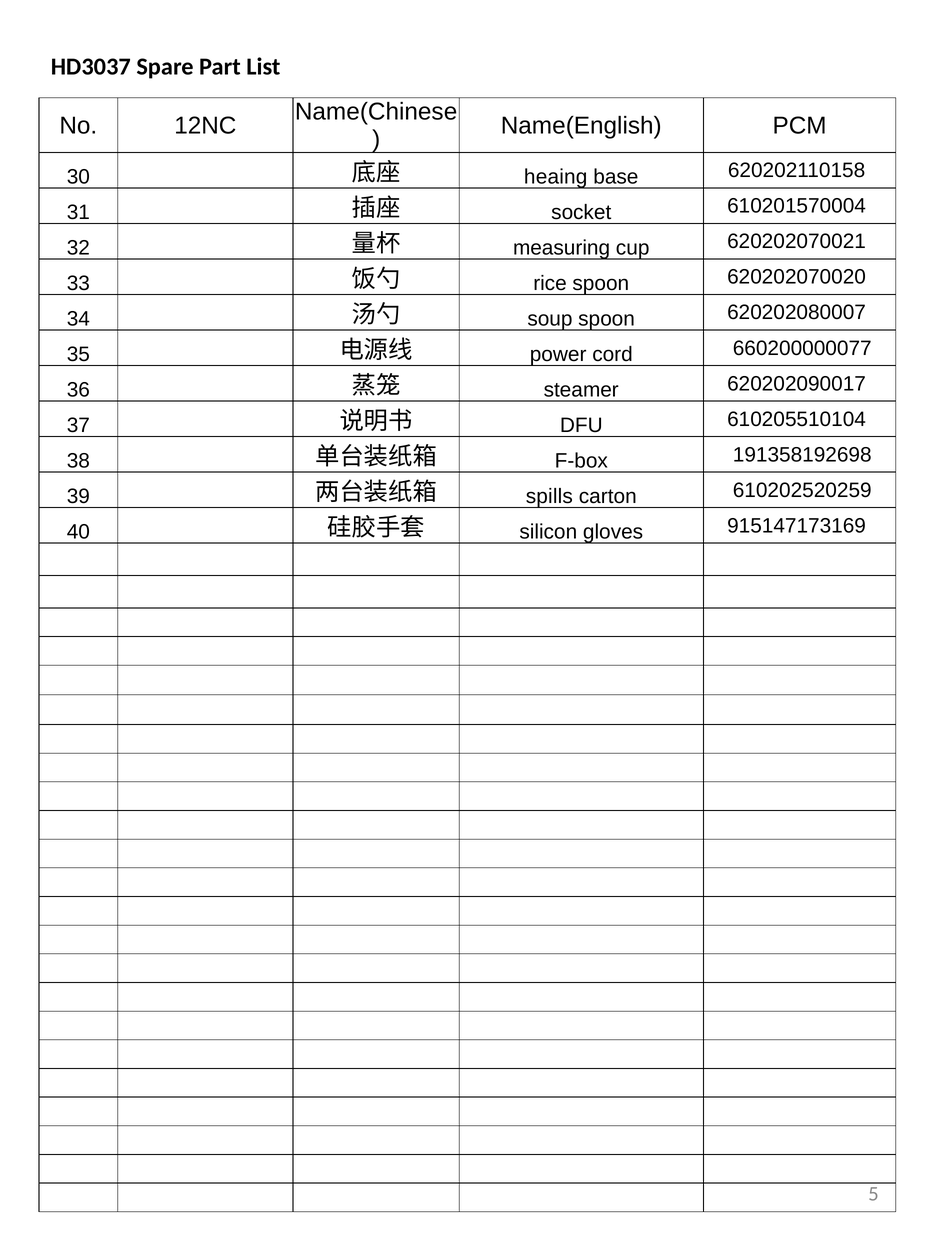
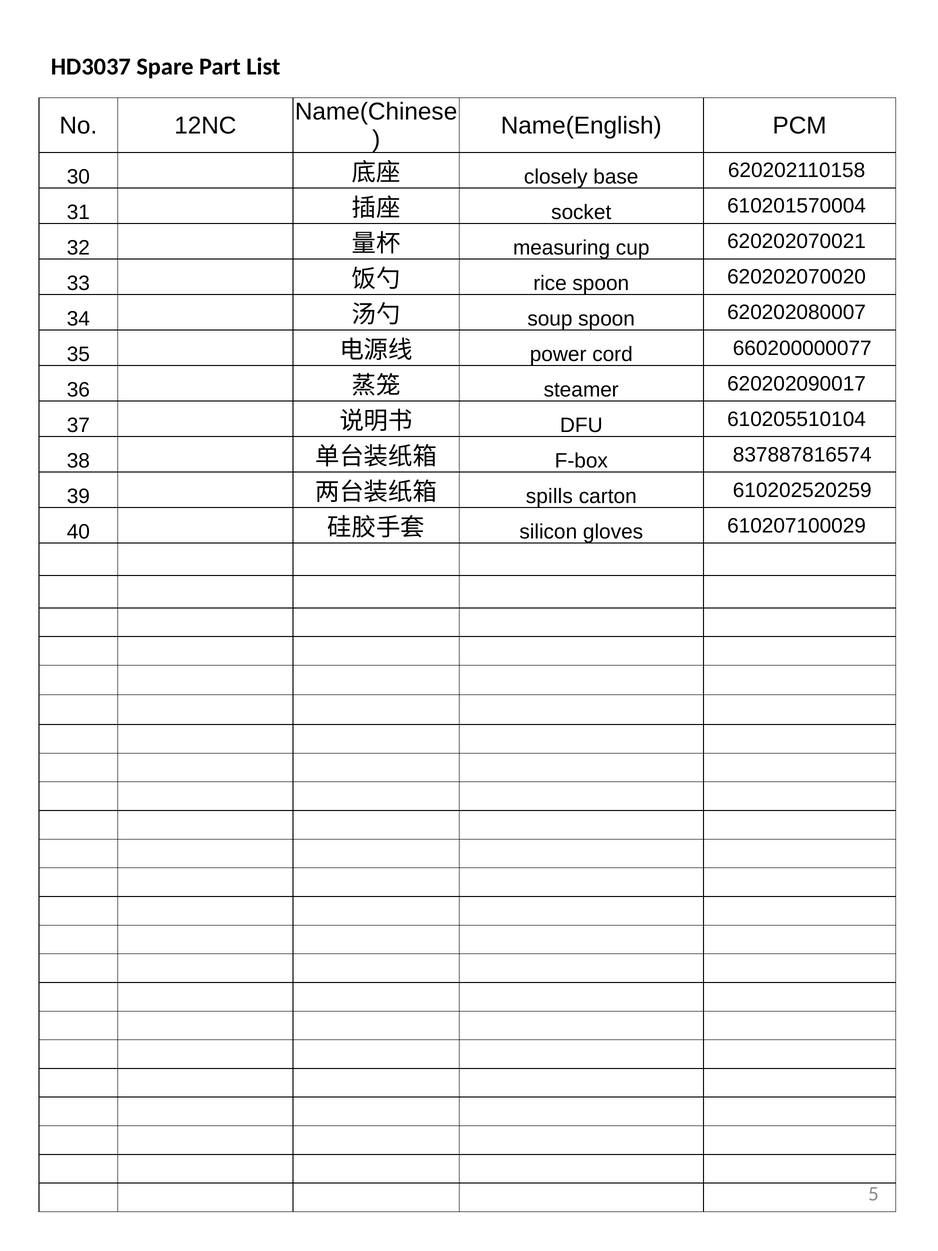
heaing: heaing -> closely
191358192698: 191358192698 -> 837887816574
915147173169: 915147173169 -> 610207100029
